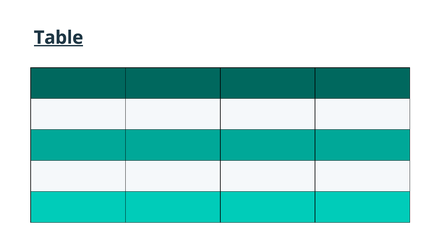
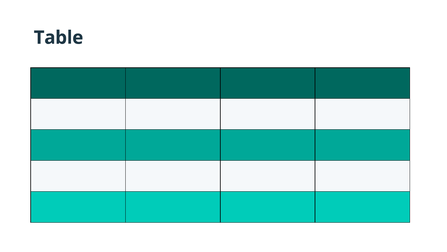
Table underline: present -> none
